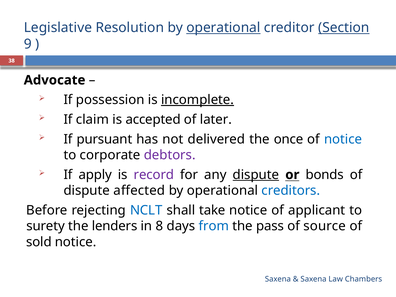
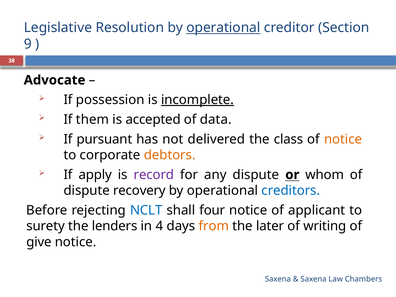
Section underline: present -> none
claim: claim -> them
later: later -> data
once: once -> class
notice at (343, 139) colour: blue -> orange
debtors colour: purple -> orange
dispute at (256, 175) underline: present -> none
bonds: bonds -> whom
affected: affected -> recovery
take: take -> four
8: 8 -> 4
from colour: blue -> orange
pass: pass -> later
source: source -> writing
sold: sold -> give
